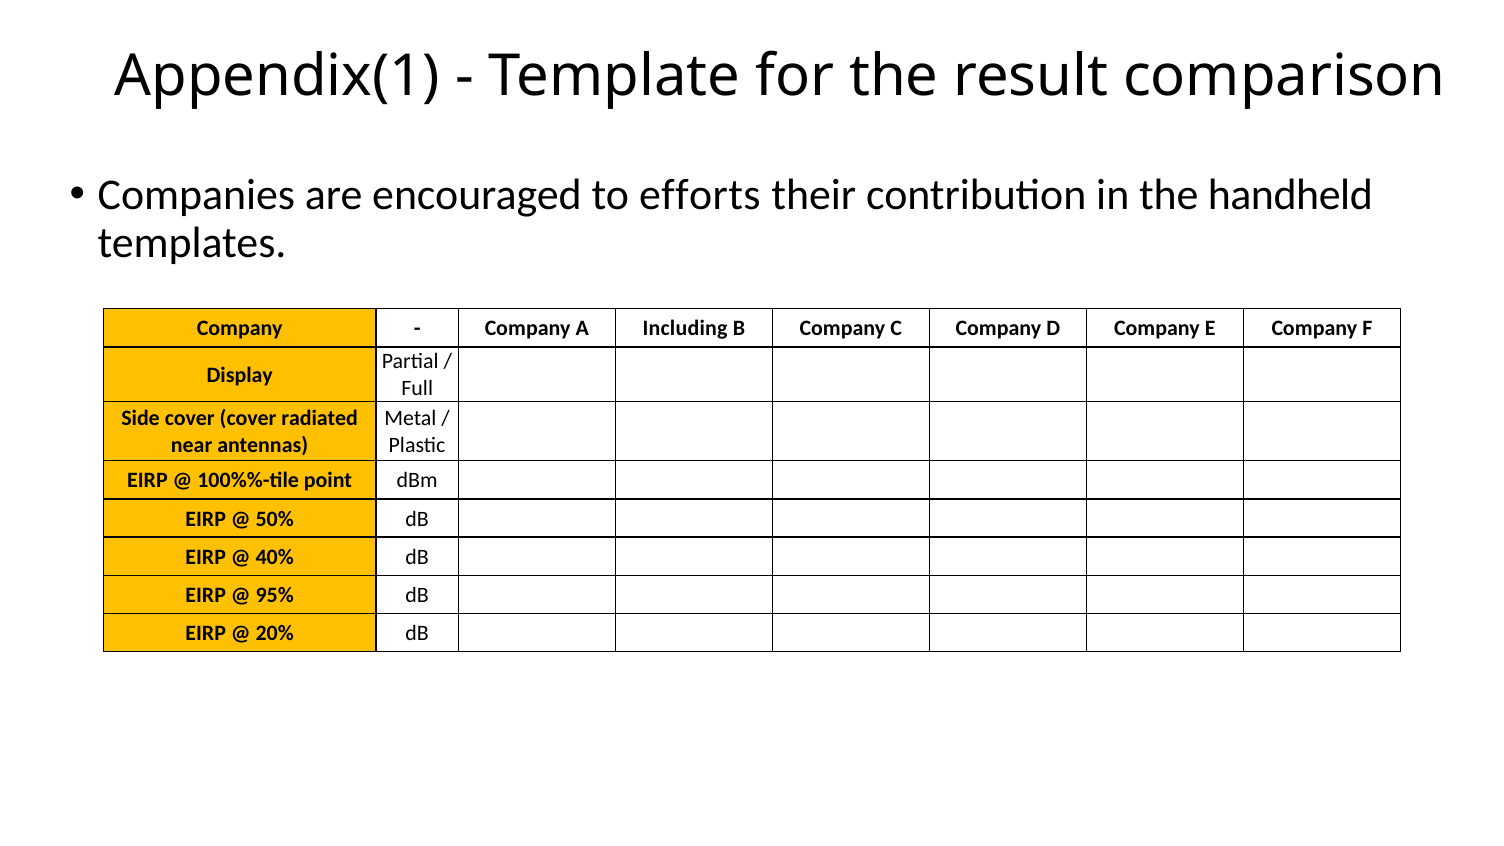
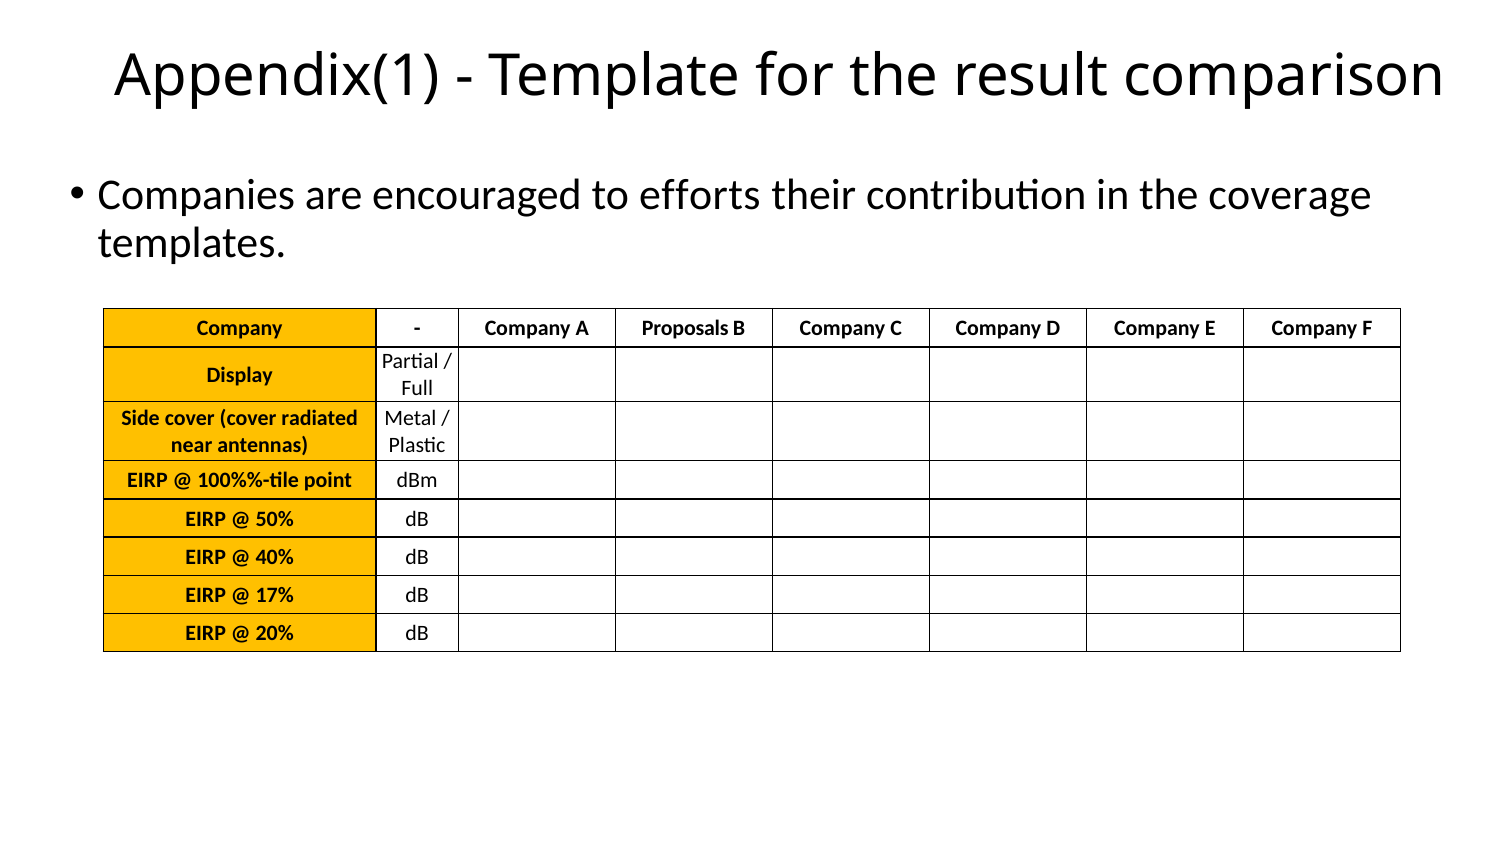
handheld: handheld -> coverage
Including: Including -> Proposals
95%: 95% -> 17%
